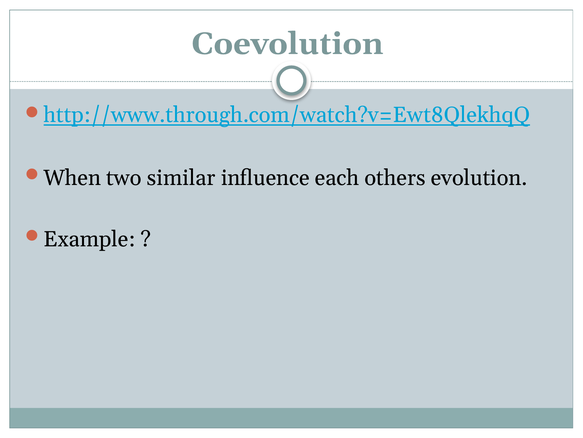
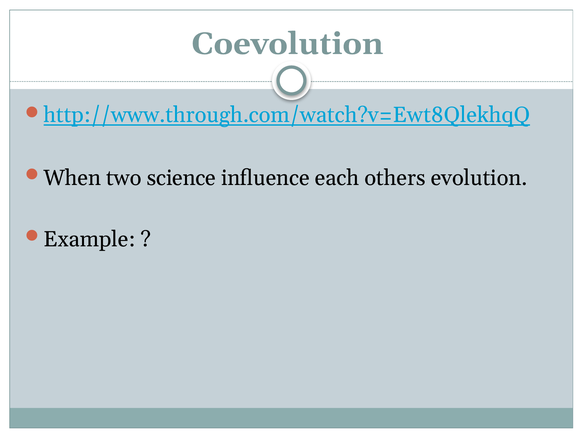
similar: similar -> science
